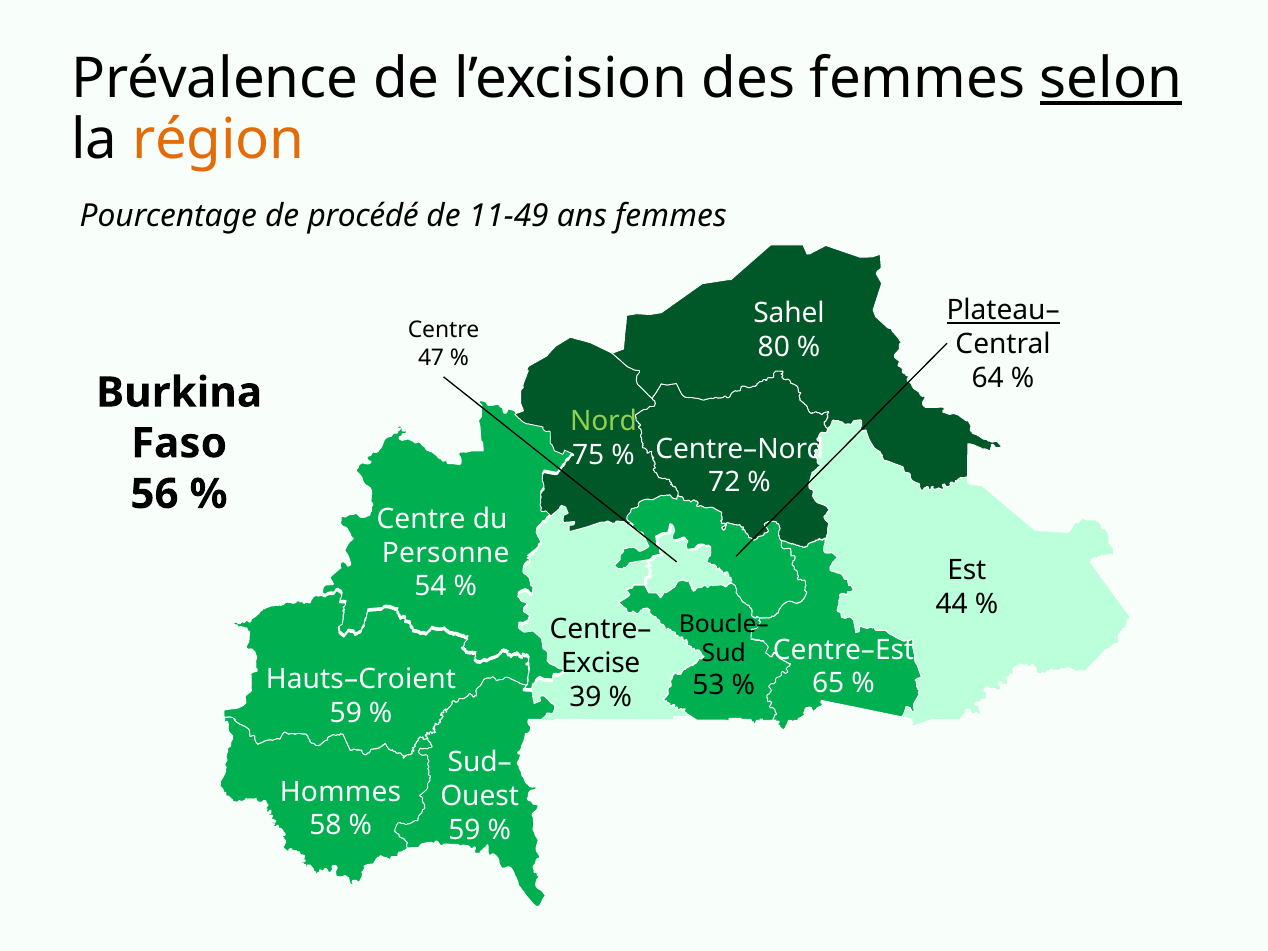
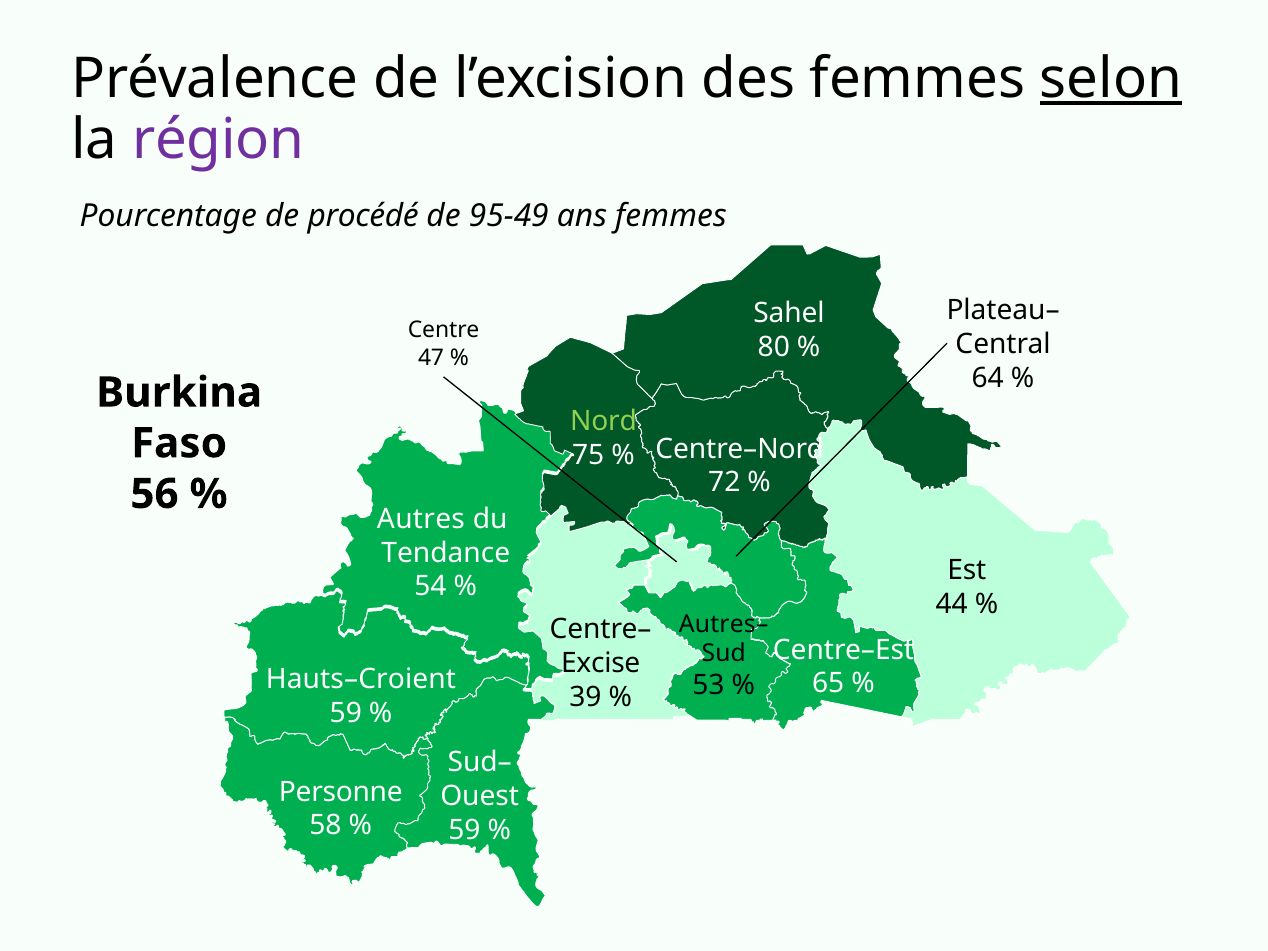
région colour: orange -> purple
11-49: 11-49 -> 95-49
Plateau– underline: present -> none
Centre at (421, 519): Centre -> Autres
Personne: Personne -> Tendance
Boucle–: Boucle– -> Autres–
Hommes: Hommes -> Personne
